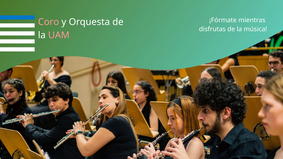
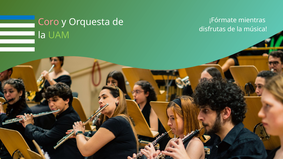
UAM colour: pink -> light green
